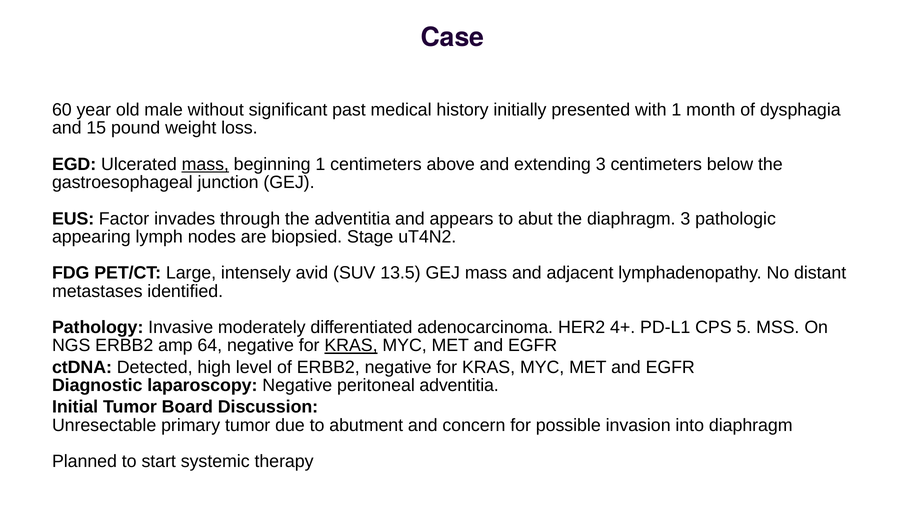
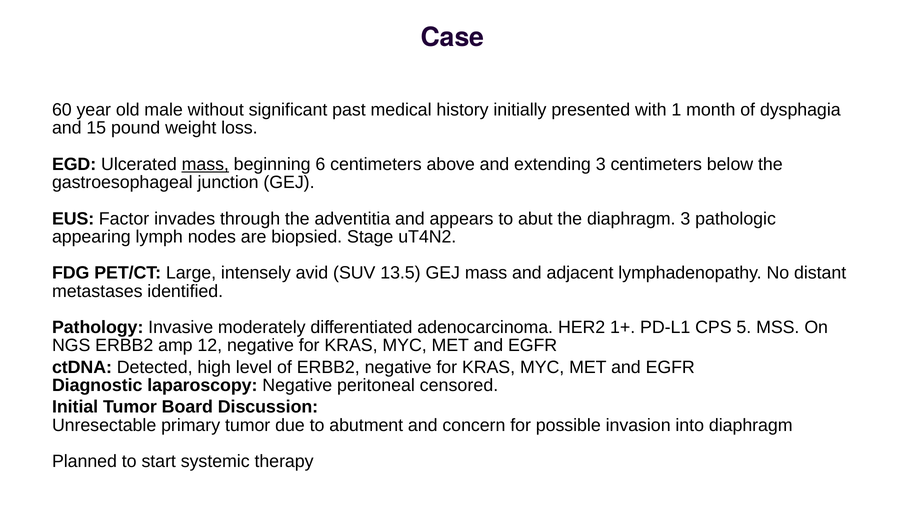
beginning 1: 1 -> 6
4+: 4+ -> 1+
64: 64 -> 12
KRAS at (351, 345) underline: present -> none
peritoneal adventitia: adventitia -> censored
